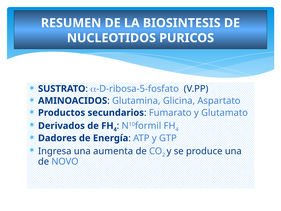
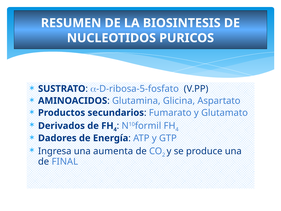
NOVO: NOVO -> FINAL
